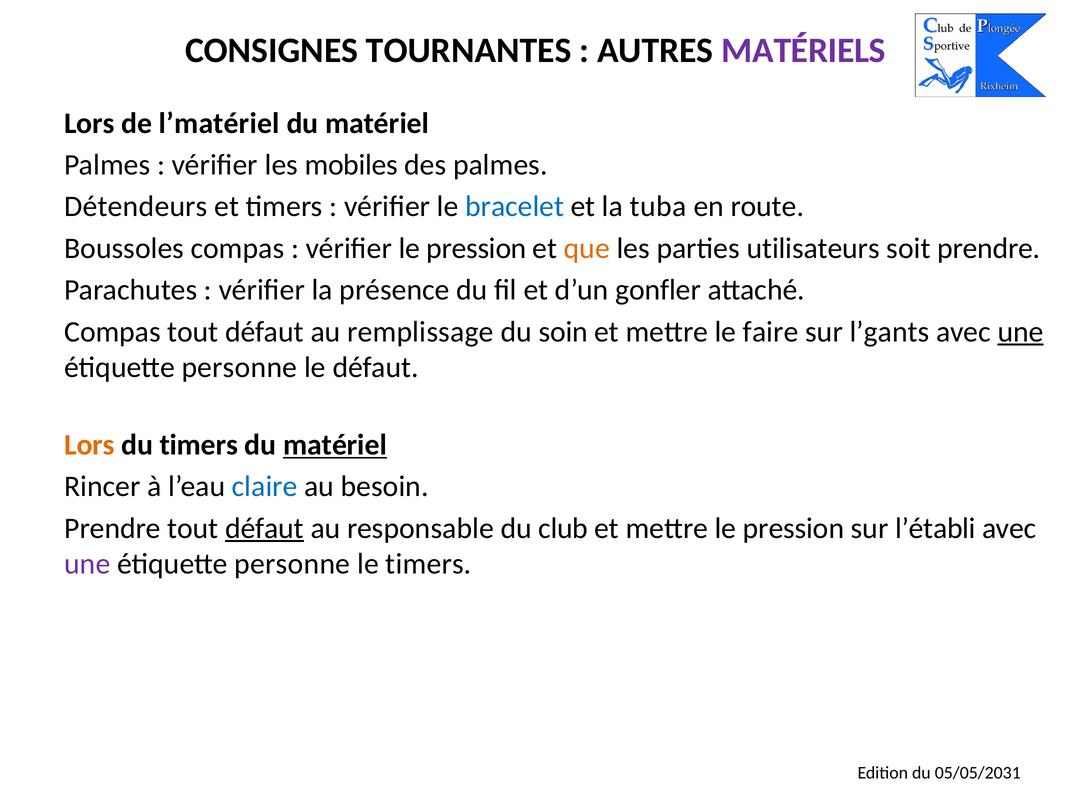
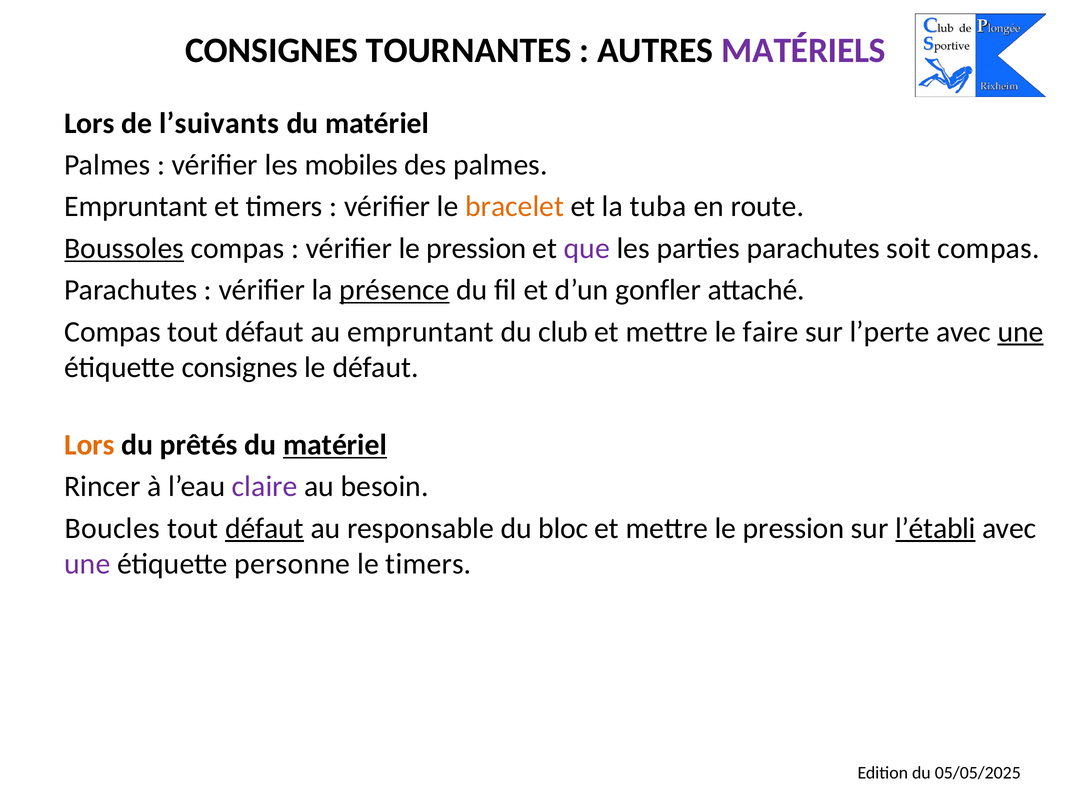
l’matériel: l’matériel -> l’suivants
Détendeurs at (136, 207): Détendeurs -> Empruntant
bracelet colour: blue -> orange
Boussoles underline: none -> present
que colour: orange -> purple
parties utilisateurs: utilisateurs -> parachutes
soit prendre: prendre -> compas
présence underline: none -> present
au remplissage: remplissage -> empruntant
soin: soin -> club
l’gants: l’gants -> l’perte
personne at (239, 368): personne -> consignes
du timers: timers -> prêtés
claire colour: blue -> purple
Prendre at (112, 528): Prendre -> Boucles
club: club -> bloc
l’établi underline: none -> present
05/05/2031: 05/05/2031 -> 05/05/2025
